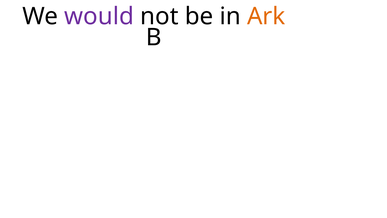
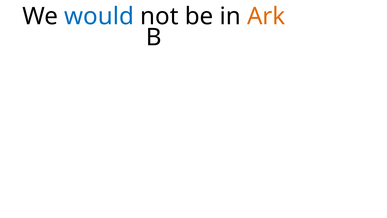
would colour: purple -> blue
